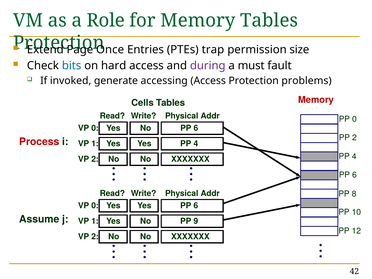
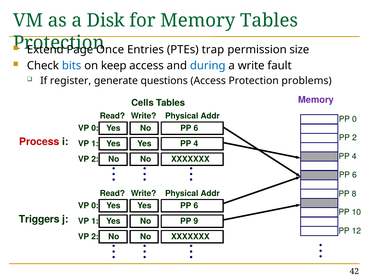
Role: Role -> Disk
hard: hard -> keep
during colour: purple -> blue
a must: must -> write
invoked: invoked -> register
accessing: accessing -> questions
Memory at (316, 100) colour: red -> purple
Assume: Assume -> Triggers
